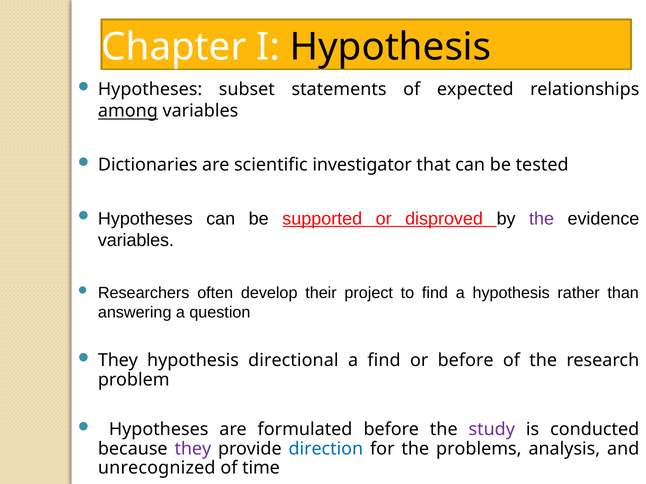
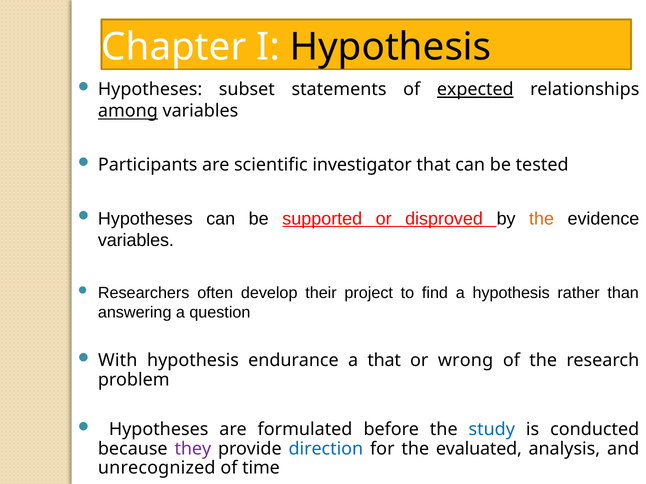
expected underline: none -> present
Dictionaries: Dictionaries -> Participants
the at (542, 219) colour: purple -> orange
They at (118, 361): They -> With
directional: directional -> endurance
a find: find -> that
or before: before -> wrong
study colour: purple -> blue
problems: problems -> evaluated
